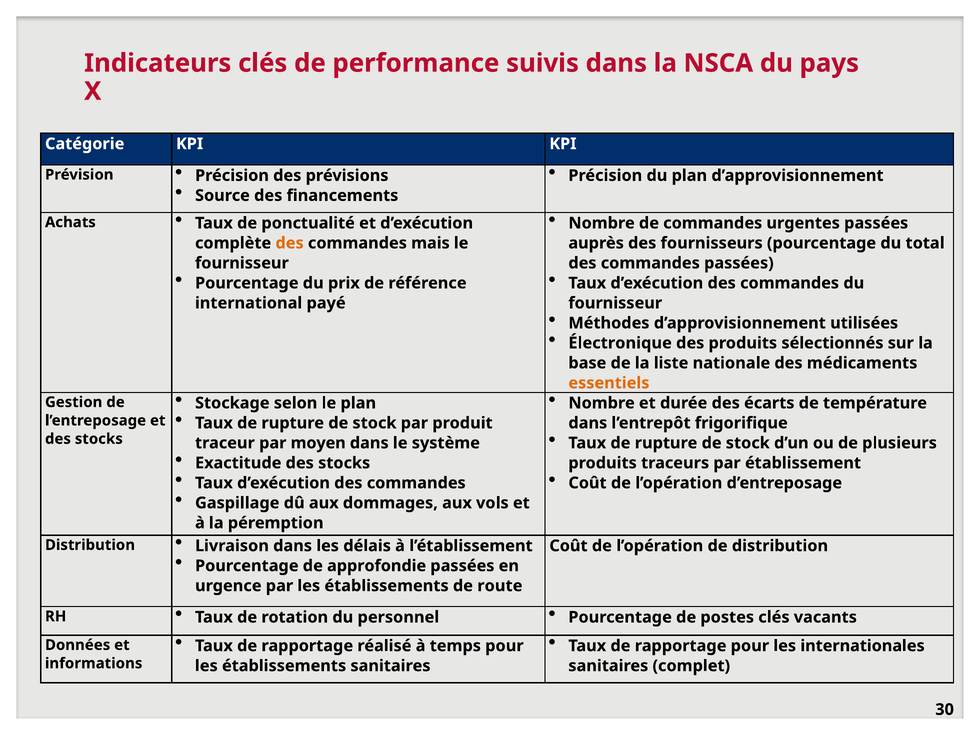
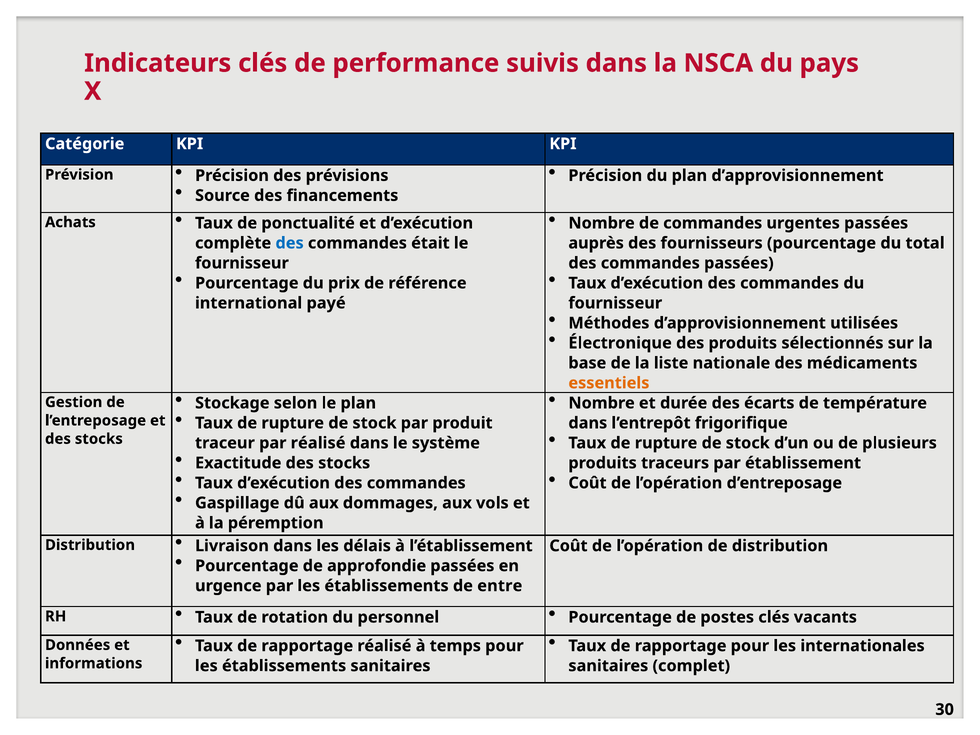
des at (290, 243) colour: orange -> blue
mais: mais -> était
par moyen: moyen -> réalisé
route: route -> entre
